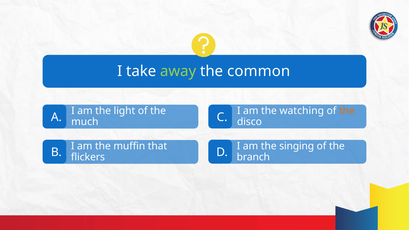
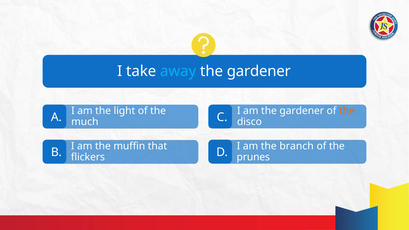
away colour: light green -> light blue
common at (259, 71): common -> gardener
am the watching: watching -> gardener
singing: singing -> branch
branch: branch -> prunes
